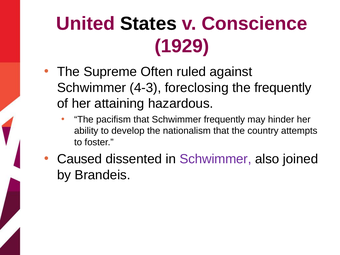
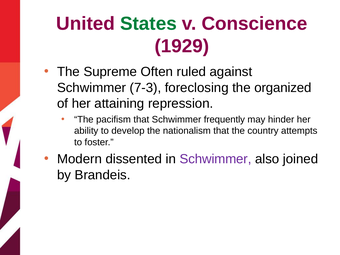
States colour: black -> green
4-3: 4-3 -> 7-3
the frequently: frequently -> organized
hazardous: hazardous -> repression
Caused: Caused -> Modern
